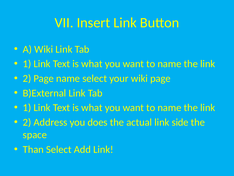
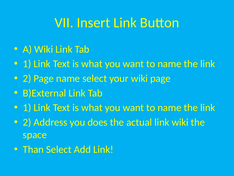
link side: side -> wiki
